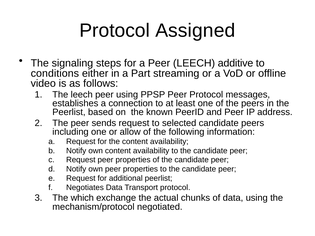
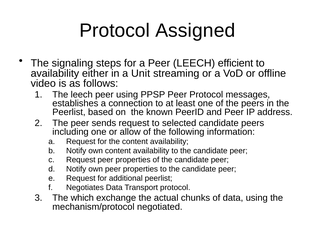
additive: additive -> efficient
conditions at (55, 73): conditions -> availability
Part: Part -> Unit
